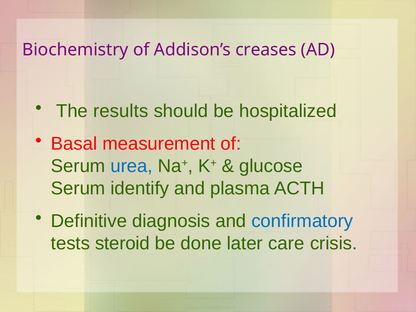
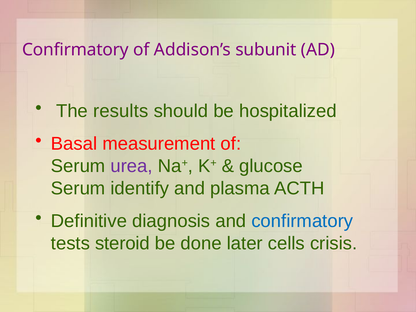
Biochemistry at (75, 50): Biochemistry -> Confirmatory
creases: creases -> subunit
urea colour: blue -> purple
care: care -> cells
